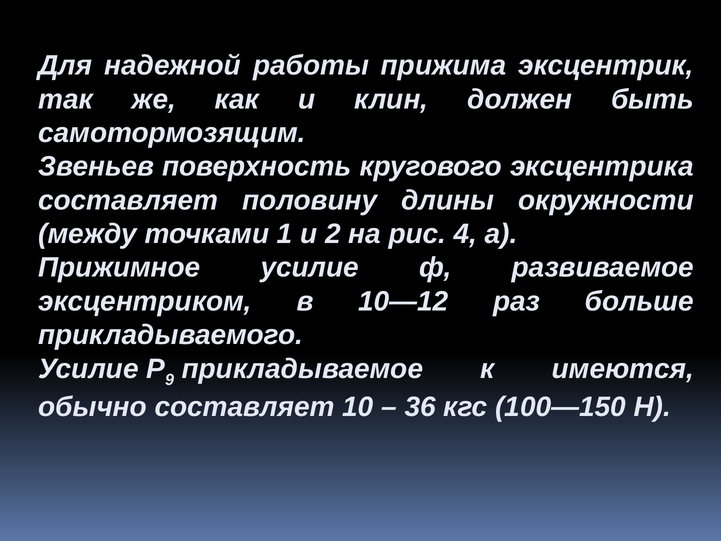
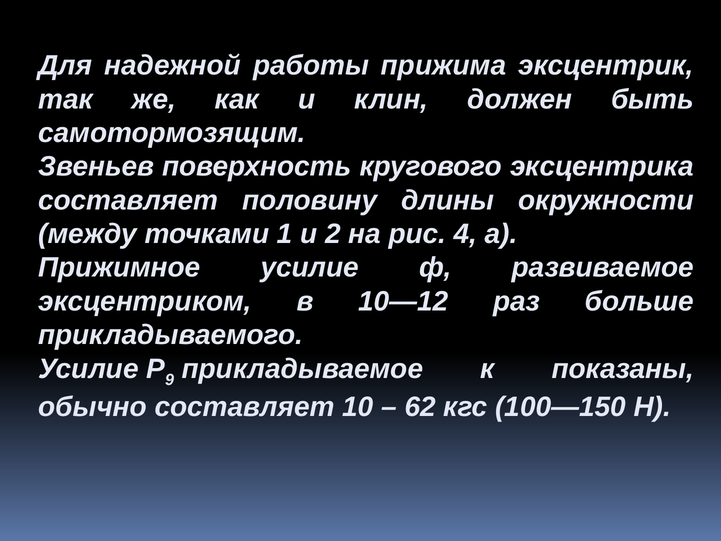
имеются: имеются -> показаны
36: 36 -> 62
